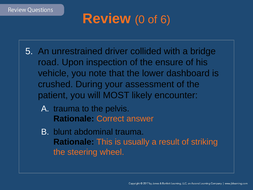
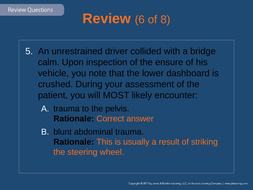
0: 0 -> 6
6: 6 -> 8
road: road -> calm
